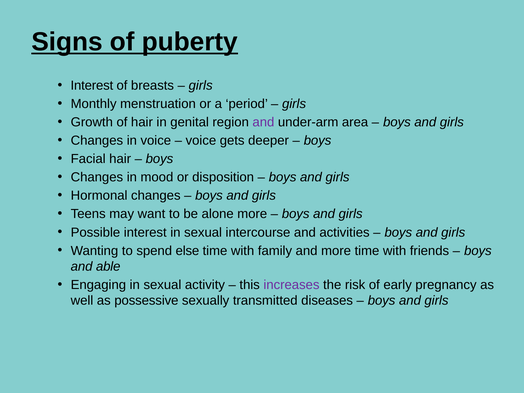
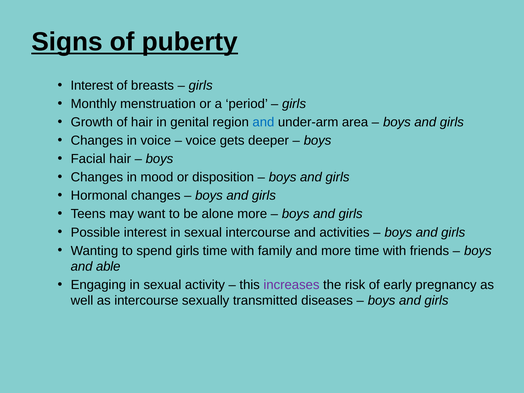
and at (263, 122) colour: purple -> blue
spend else: else -> girls
as possessive: possessive -> intercourse
